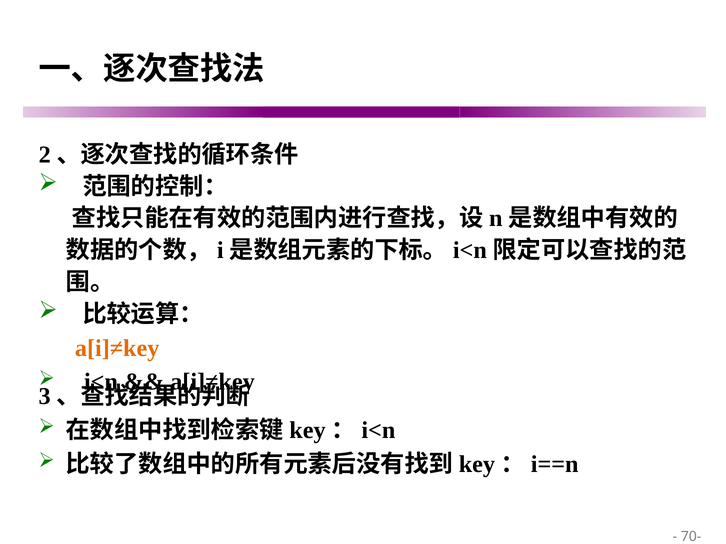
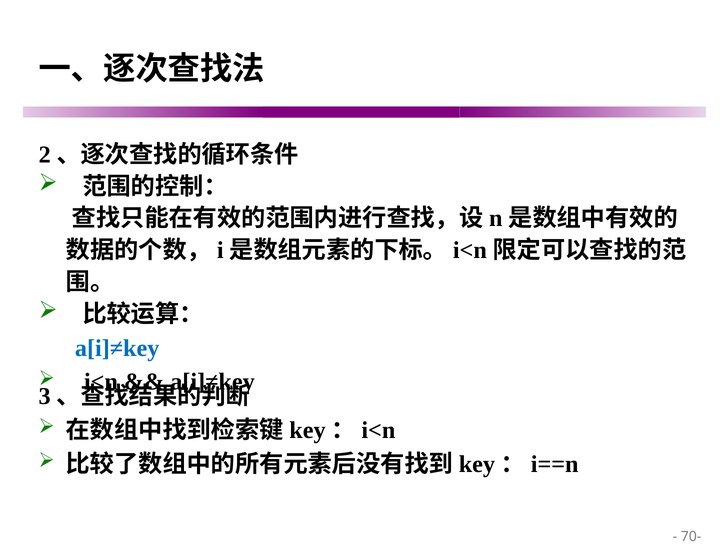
a[i]≠key at (117, 348) colour: orange -> blue
